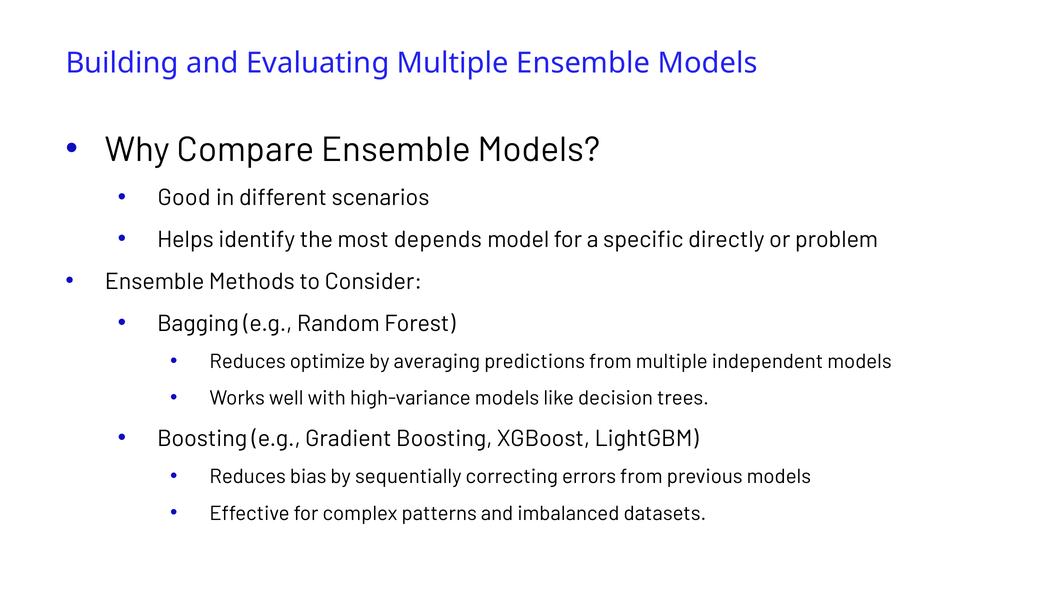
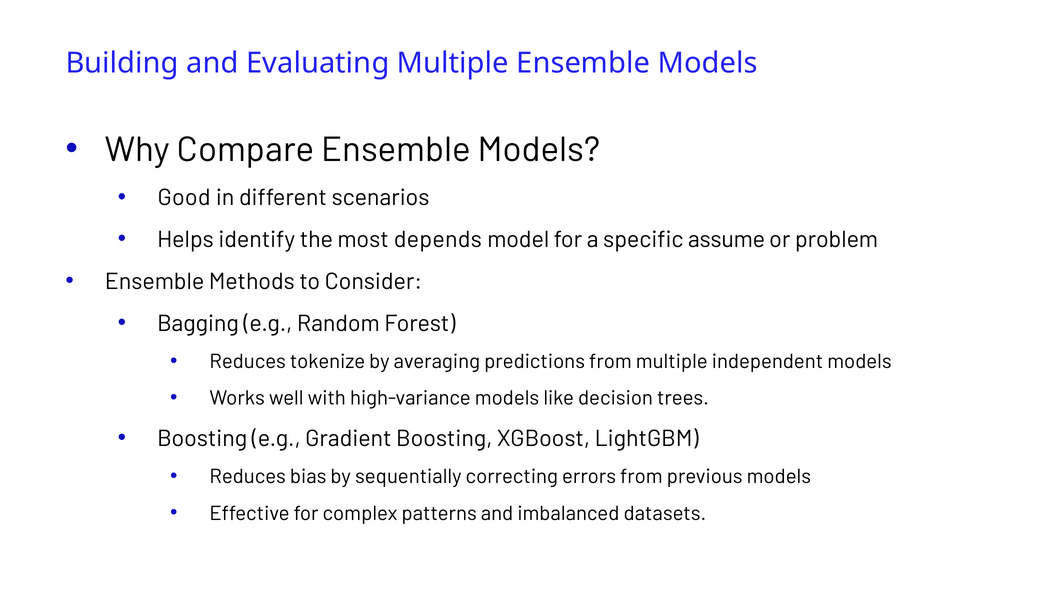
directly: directly -> assume
optimize: optimize -> tokenize
